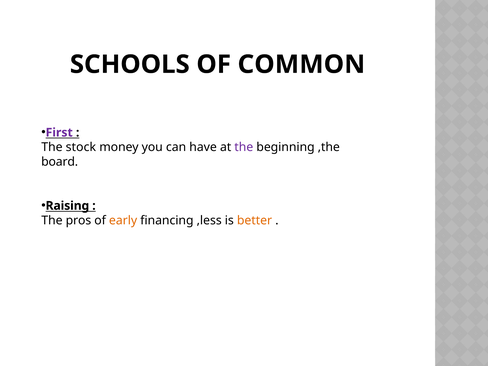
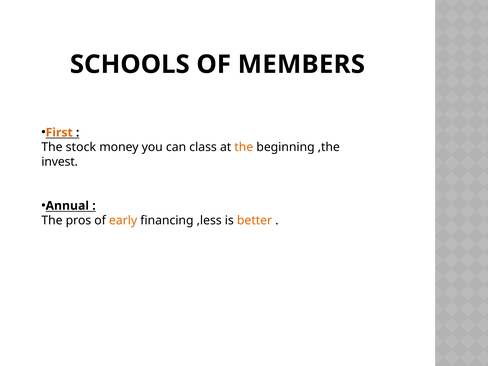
COMMON: COMMON -> MEMBERS
First colour: purple -> orange
have: have -> class
the at (244, 147) colour: purple -> orange
board: board -> invest
Raising: Raising -> Annual
